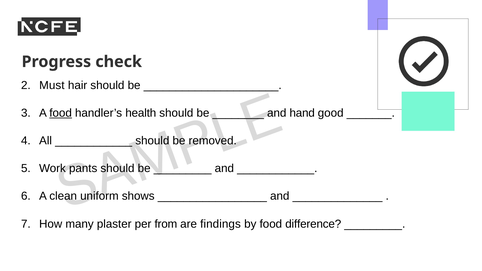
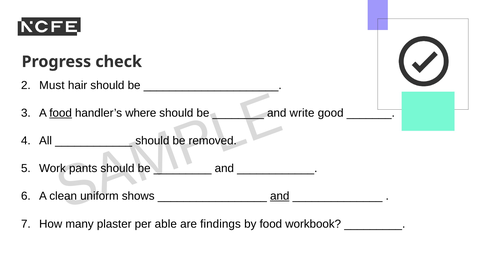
health: health -> where
hand: hand -> write
and at (280, 196) underline: none -> present
from: from -> able
difference: difference -> workbook
